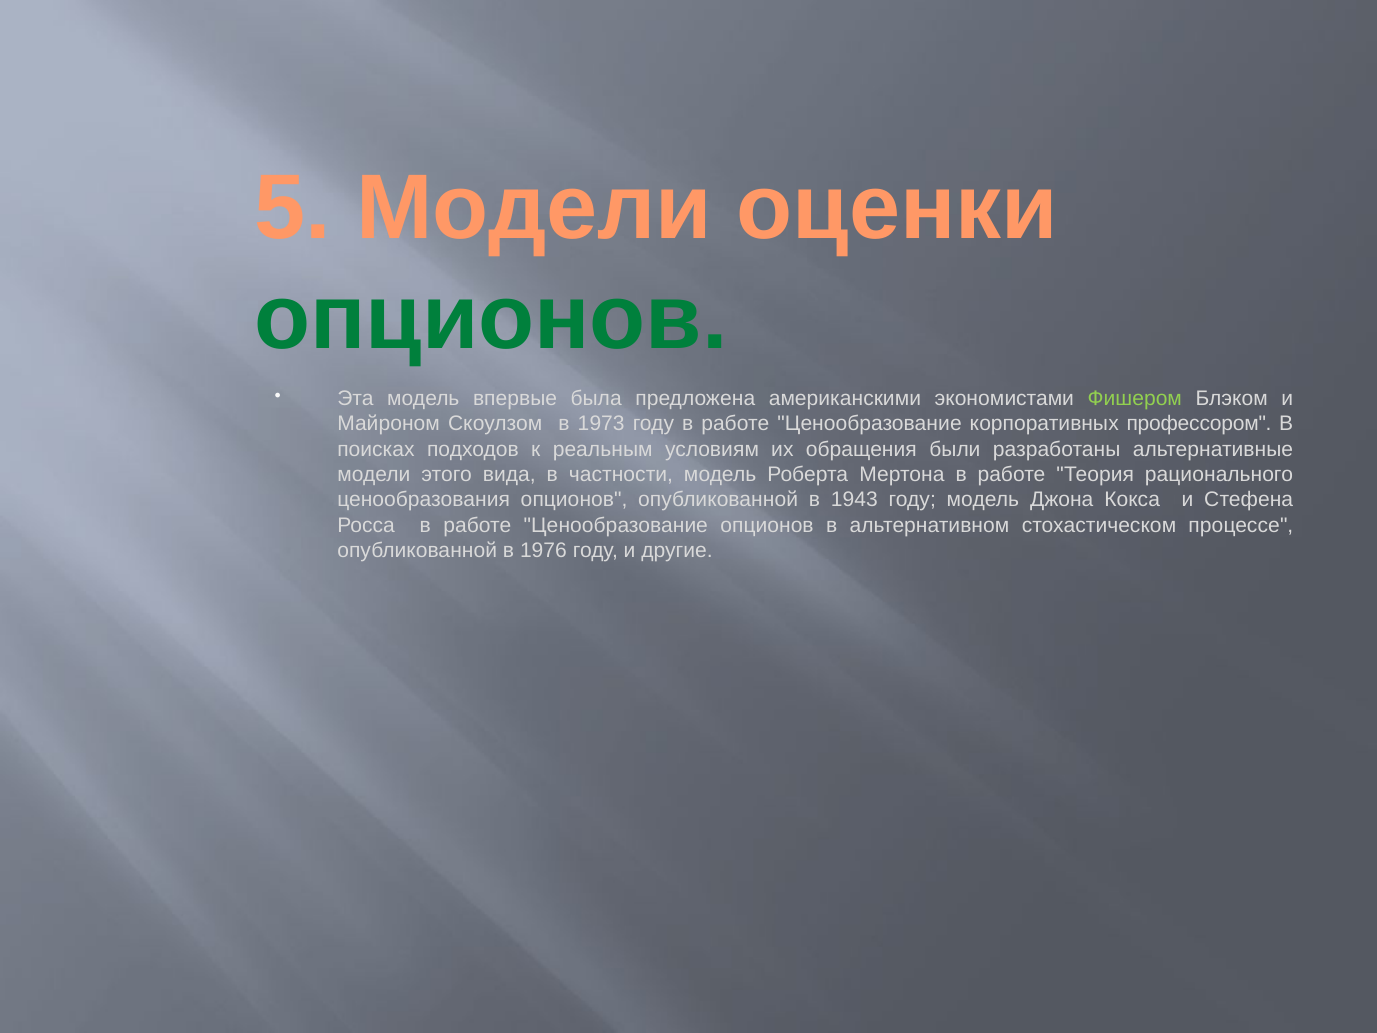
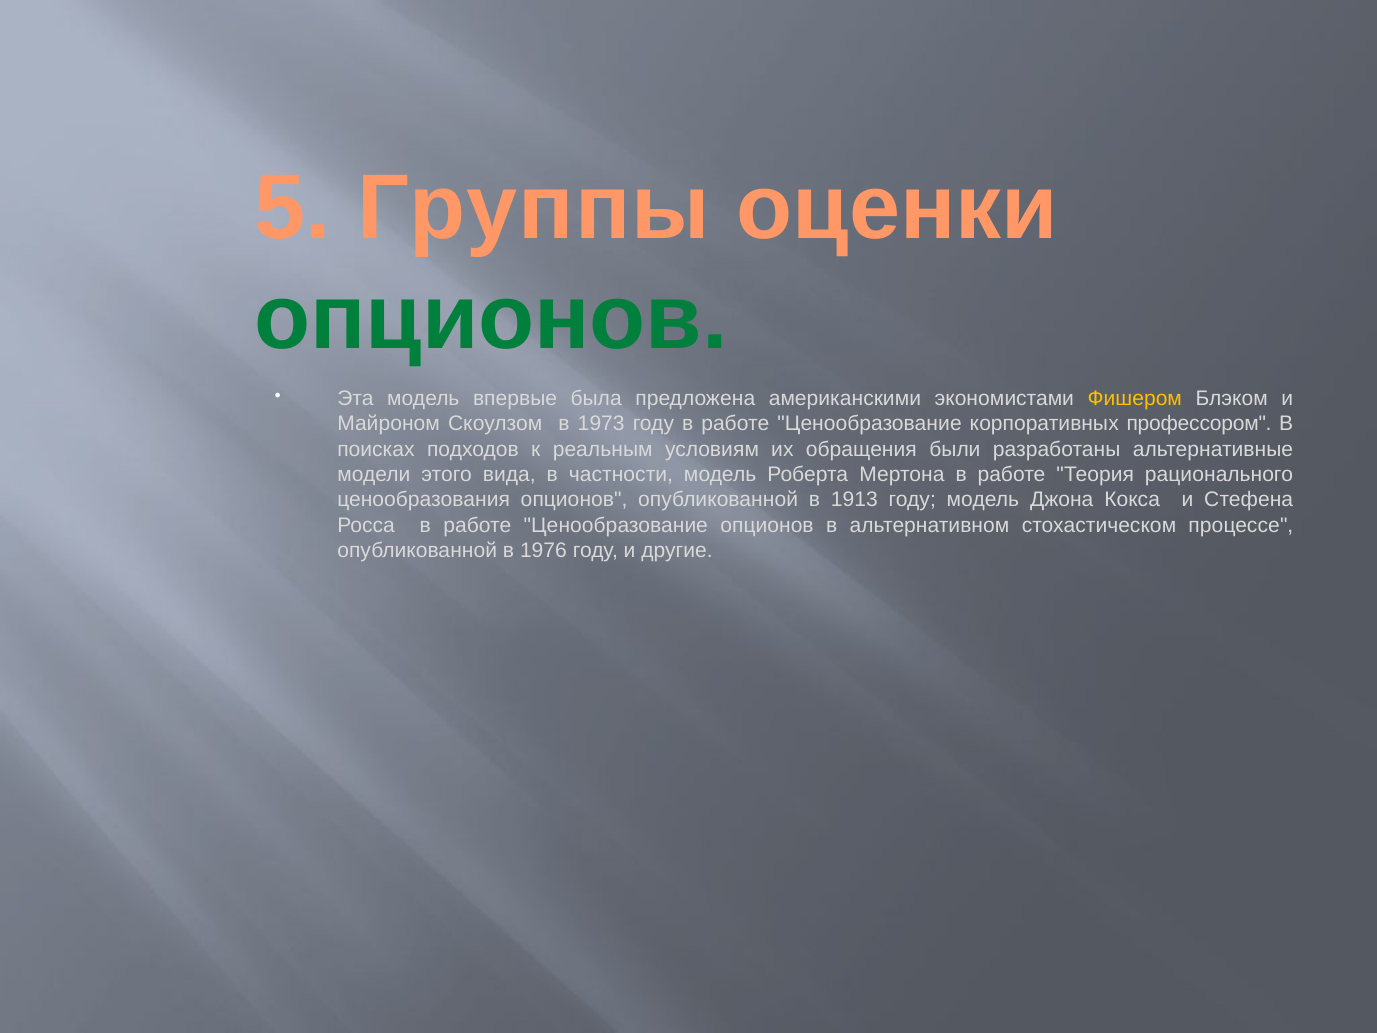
5 Модели: Модели -> Группы
Фишером colour: light green -> yellow
1943: 1943 -> 1913
